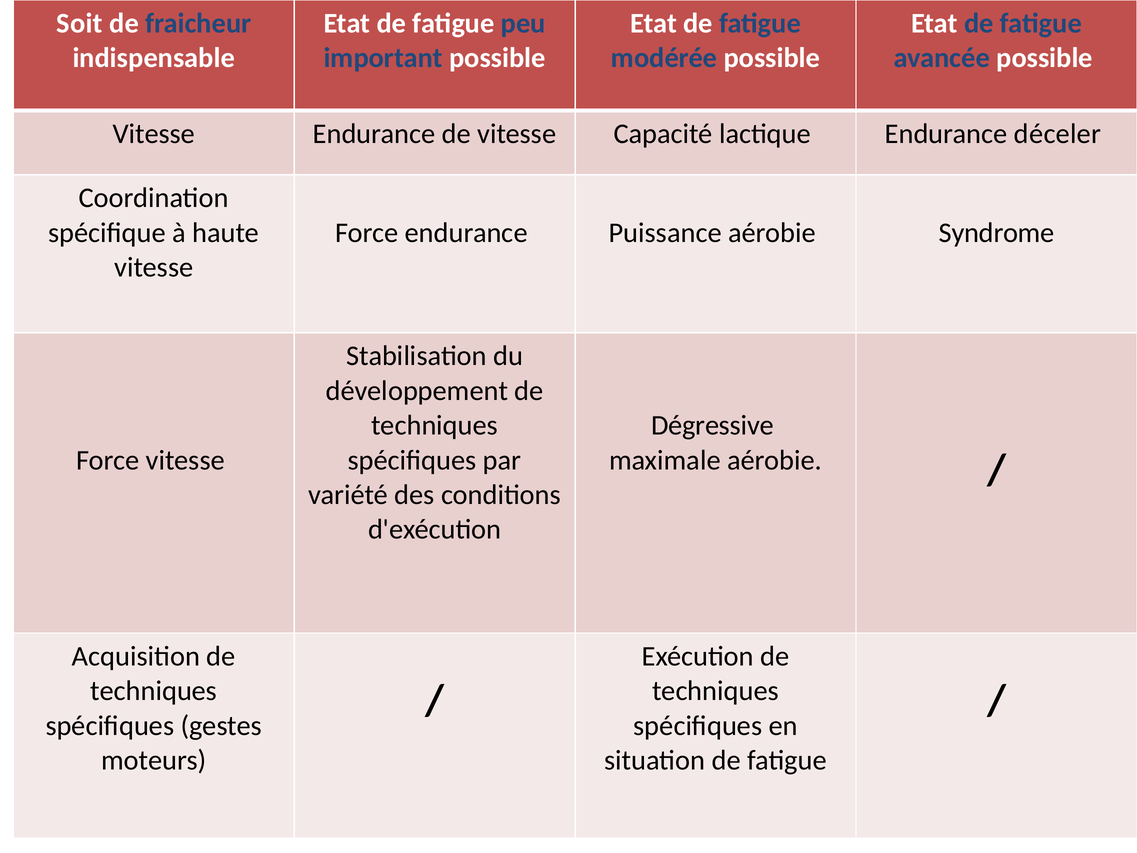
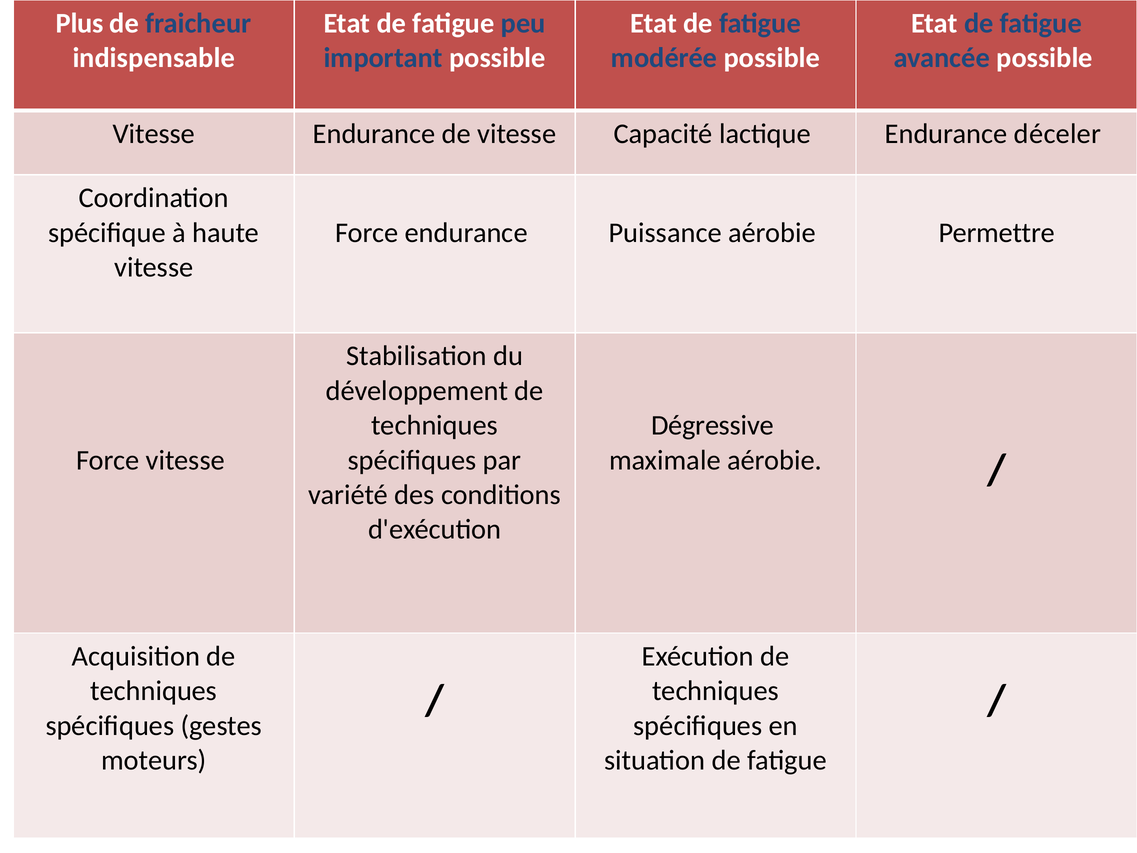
Soit: Soit -> Plus
Syndrome: Syndrome -> Permettre
